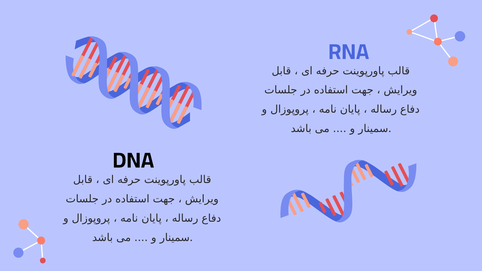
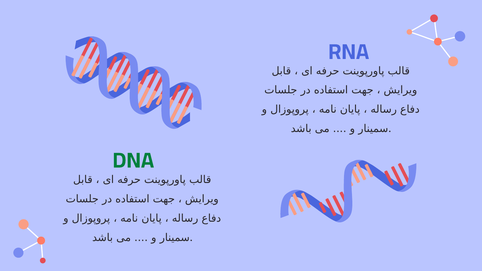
DNA colour: black -> green
